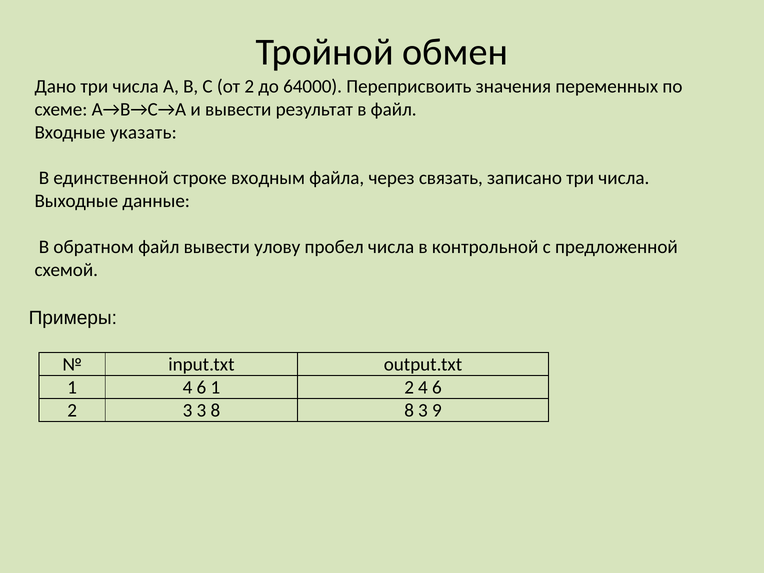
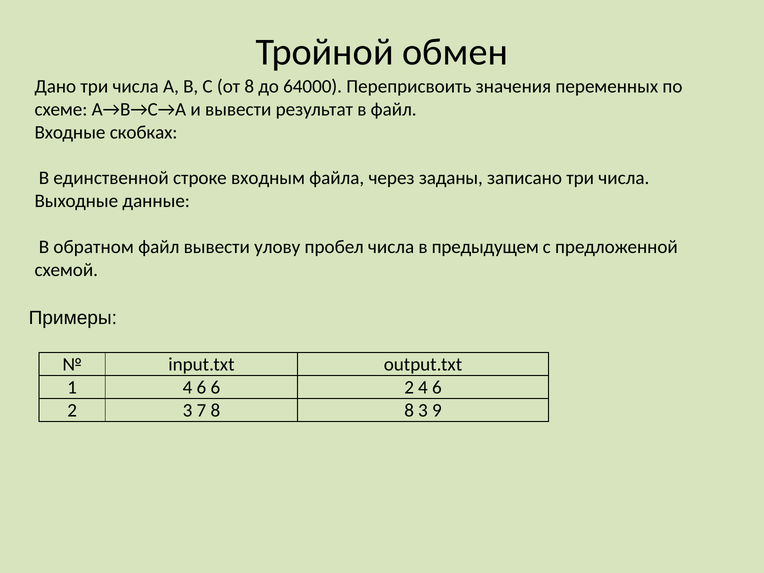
от 2: 2 -> 8
указать: указать -> скобках
связать: связать -> заданы
контрольной: контрольной -> предыдущем
6 1: 1 -> 6
3 3: 3 -> 7
